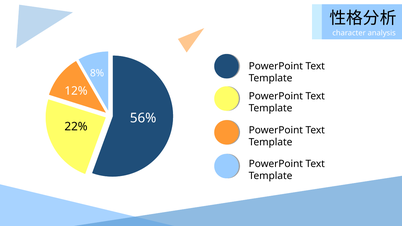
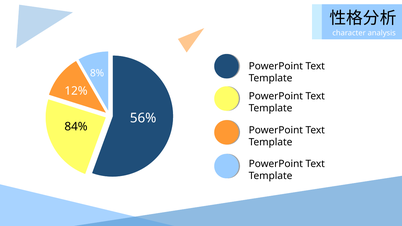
22%: 22% -> 84%
